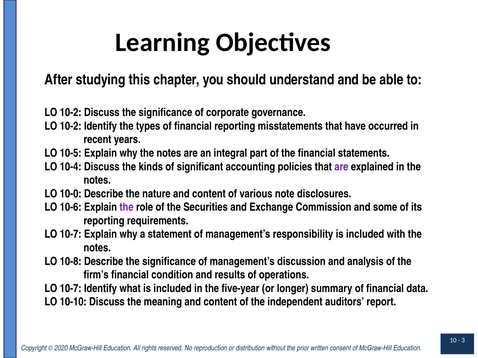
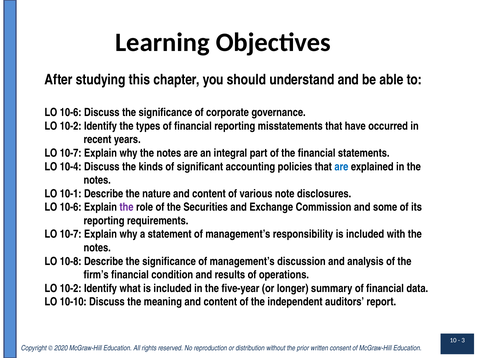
10-2 at (71, 113): 10-2 -> 10-6
10-5 at (71, 153): 10-5 -> 10-7
are at (341, 167) colour: purple -> blue
10-0: 10-0 -> 10-1
10-7 at (71, 289): 10-7 -> 10-2
